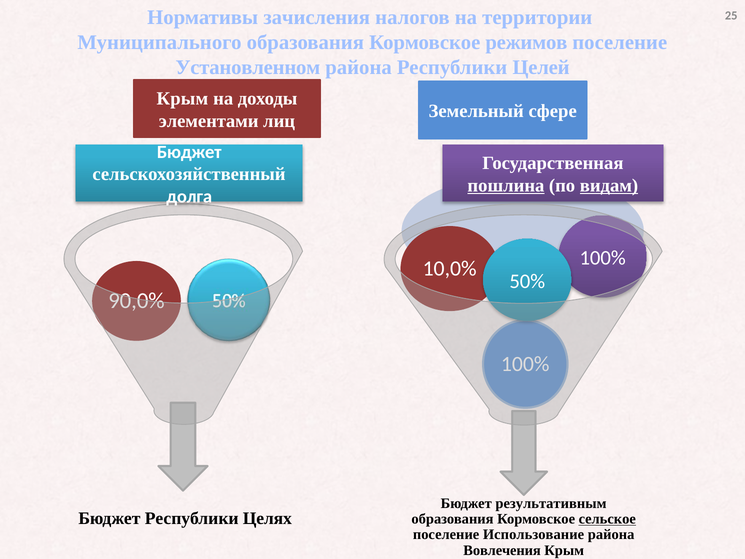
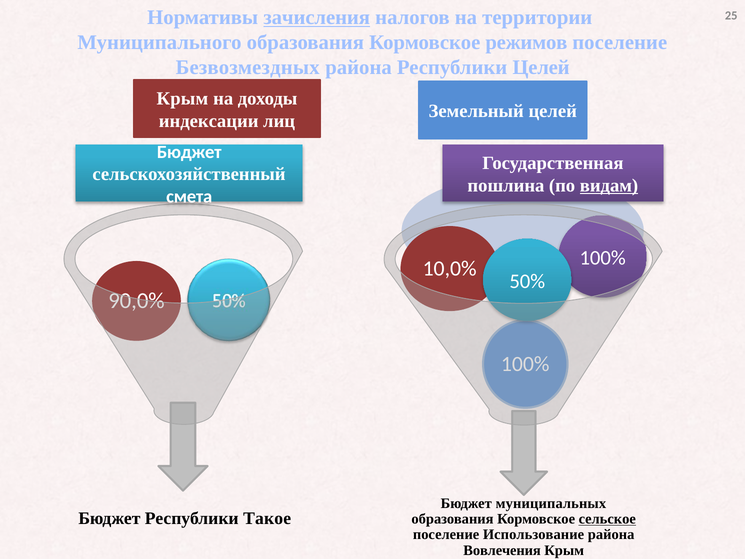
зачисления underline: none -> present
Установленном: Установленном -> Безвозмездных
Земельный сфере: сфере -> целей
элементами: элементами -> индексации
пошлина underline: present -> none
долга: долга -> смета
результативным: результативным -> муниципальных
Целях: Целях -> Такое
